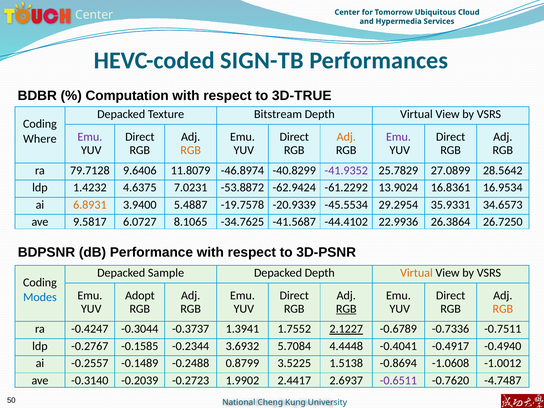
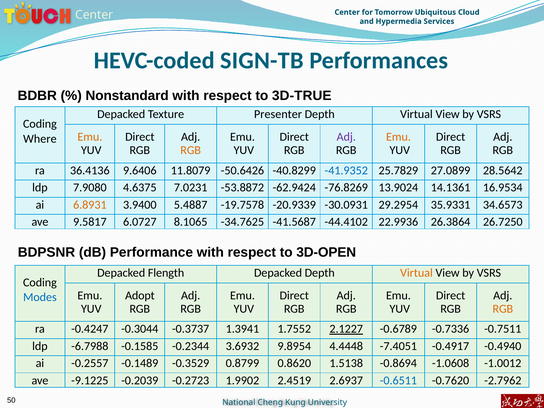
Computation: Computation -> Nonstandard
Bitstream: Bitstream -> Presenter
Emu at (90, 137) colour: purple -> orange
Adj at (346, 137) colour: orange -> purple
Emu at (398, 137) colour: purple -> orange
79.7128: 79.7128 -> 36.4136
-46.8974: -46.8974 -> -50.6426
-41.9352 colour: purple -> blue
1.4232: 1.4232 -> 7.9080
-61.2292: -61.2292 -> -76.8269
16.8361: 16.8361 -> 14.1361
-45.5534: -45.5534 -> -30.0931
3D-PSNR: 3D-PSNR -> 3D-OPEN
Sample: Sample -> Flength
RGB at (346, 309) underline: present -> none
-0.2767: -0.2767 -> -6.7988
5.7084: 5.7084 -> 9.8954
-0.4041: -0.4041 -> -7.4051
-0.2488: -0.2488 -> -0.3529
3.5225: 3.5225 -> 0.8620
-0.3140: -0.3140 -> -9.1225
2.4417: 2.4417 -> 2.4519
-0.6511 colour: purple -> blue
-4.7487: -4.7487 -> -2.7962
